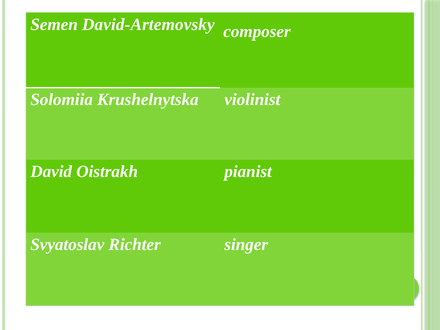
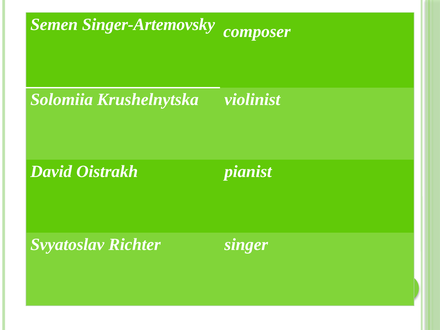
David-Artemovsky: David-Artemovsky -> Singer-Artemovsky
